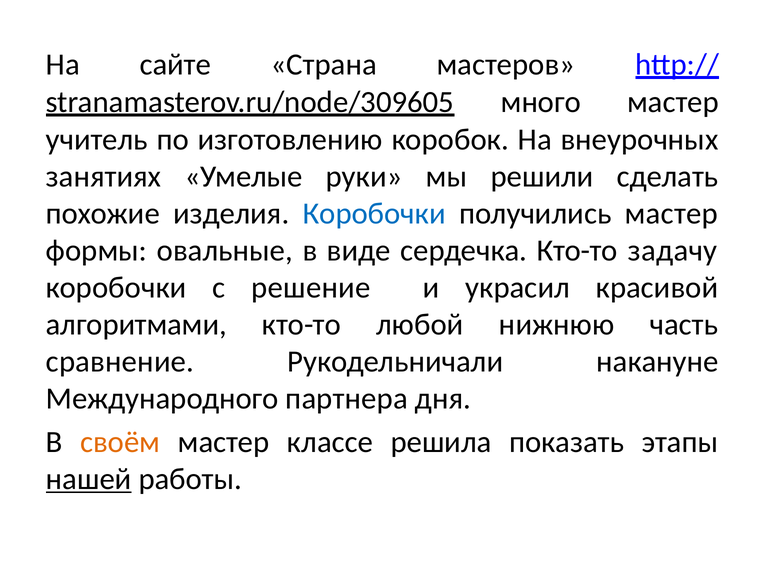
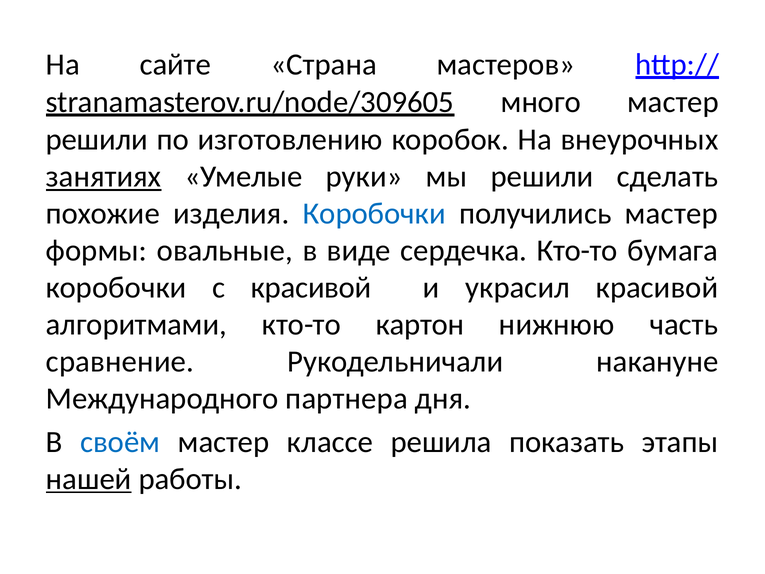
учитель at (97, 140): учитель -> решили
занятиях underline: none -> present
задачу: задачу -> бумага
с решение: решение -> красивой
любой: любой -> картон
своём colour: orange -> blue
